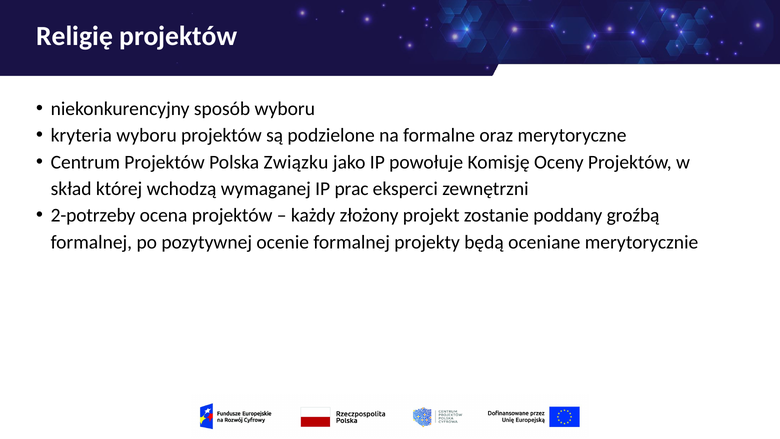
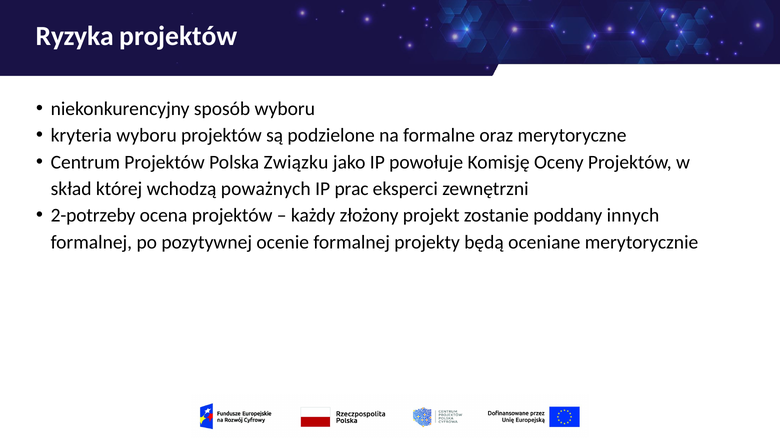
Religię: Religię -> Ryzyka
wymaganej: wymaganej -> poważnych
groźbą: groźbą -> innych
